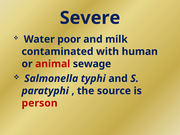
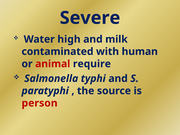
poor: poor -> high
sewage: sewage -> require
